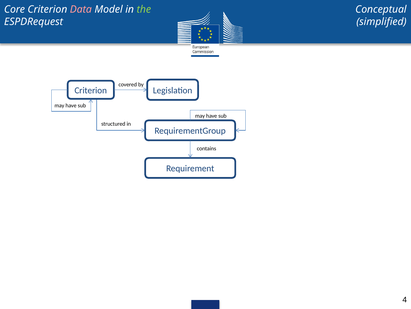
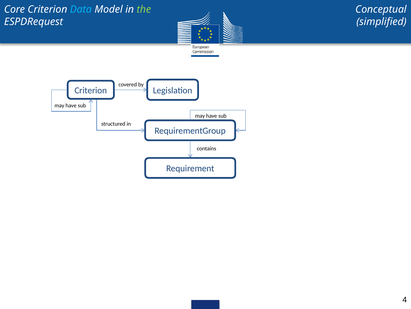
Data colour: pink -> light blue
